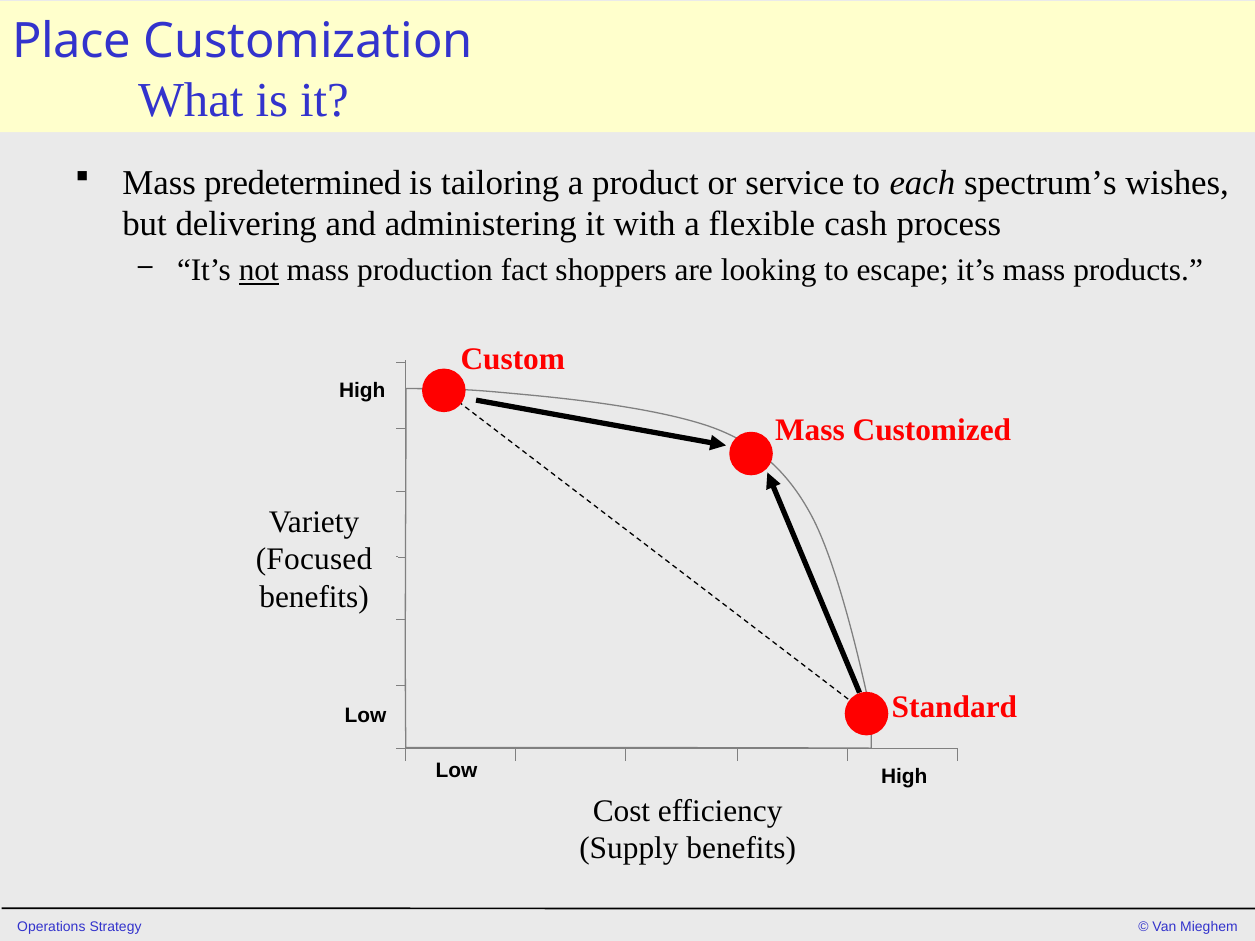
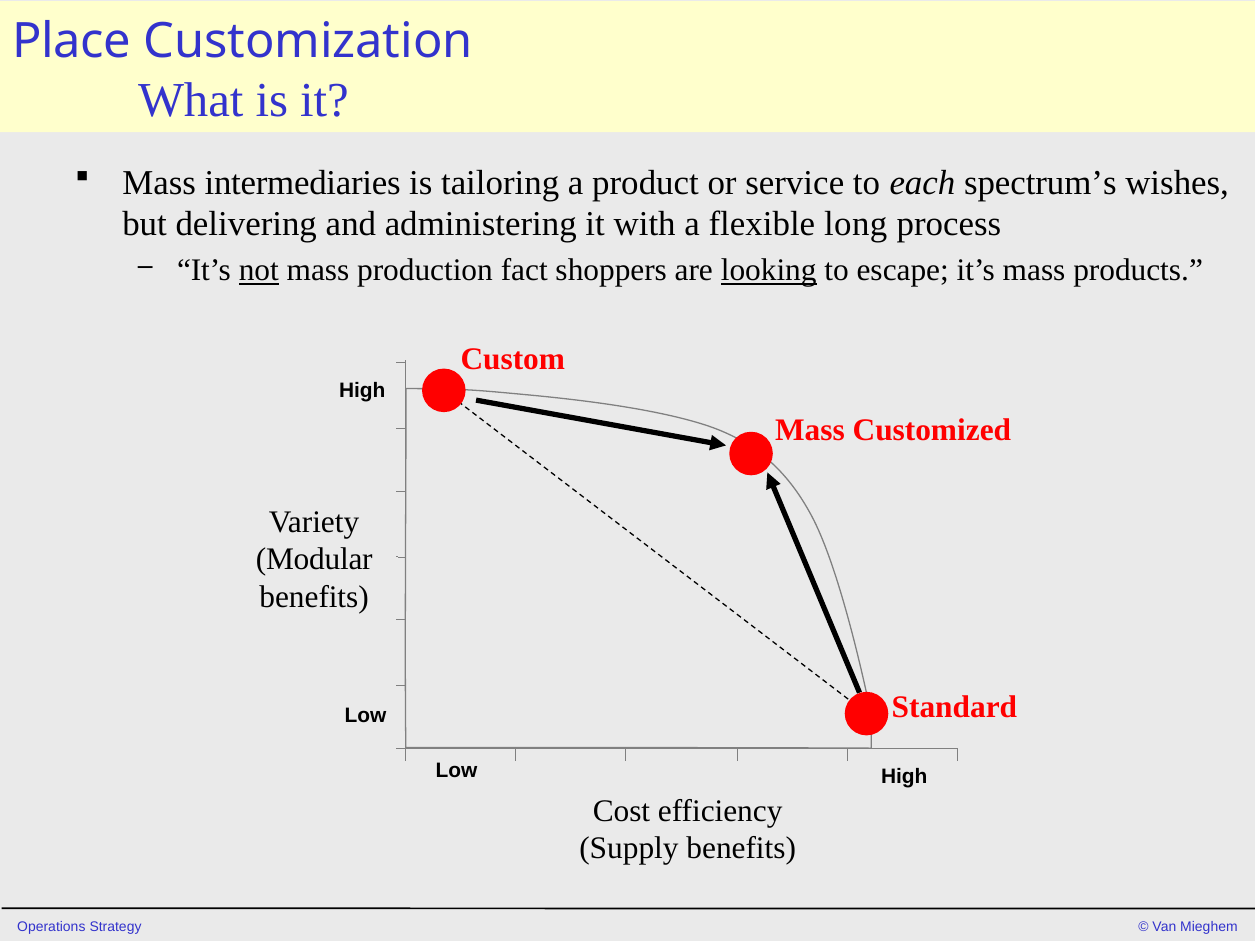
predetermined: predetermined -> intermediaries
cash: cash -> long
looking underline: none -> present
Focused: Focused -> Modular
